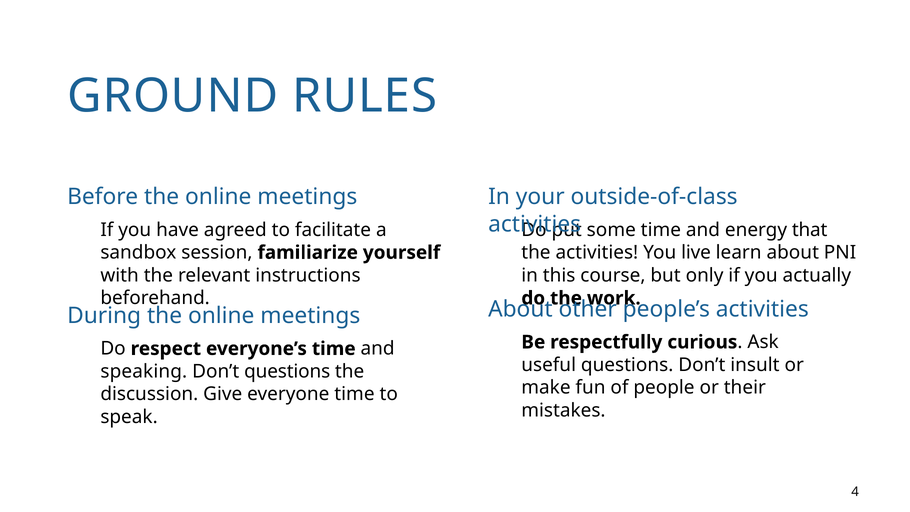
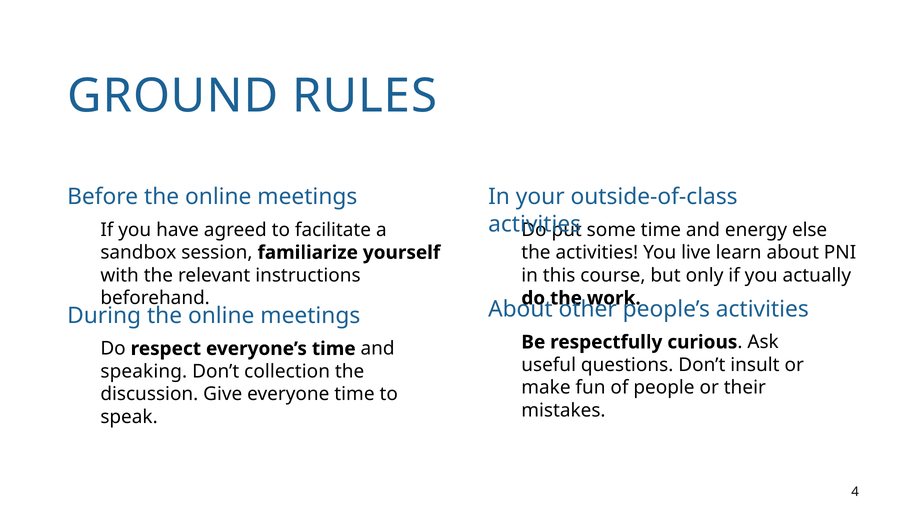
that: that -> else
Don’t questions: questions -> collection
